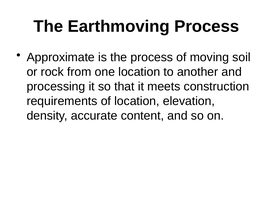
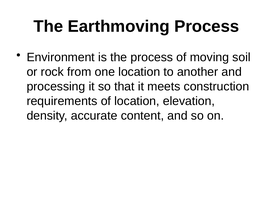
Approximate: Approximate -> Environment
